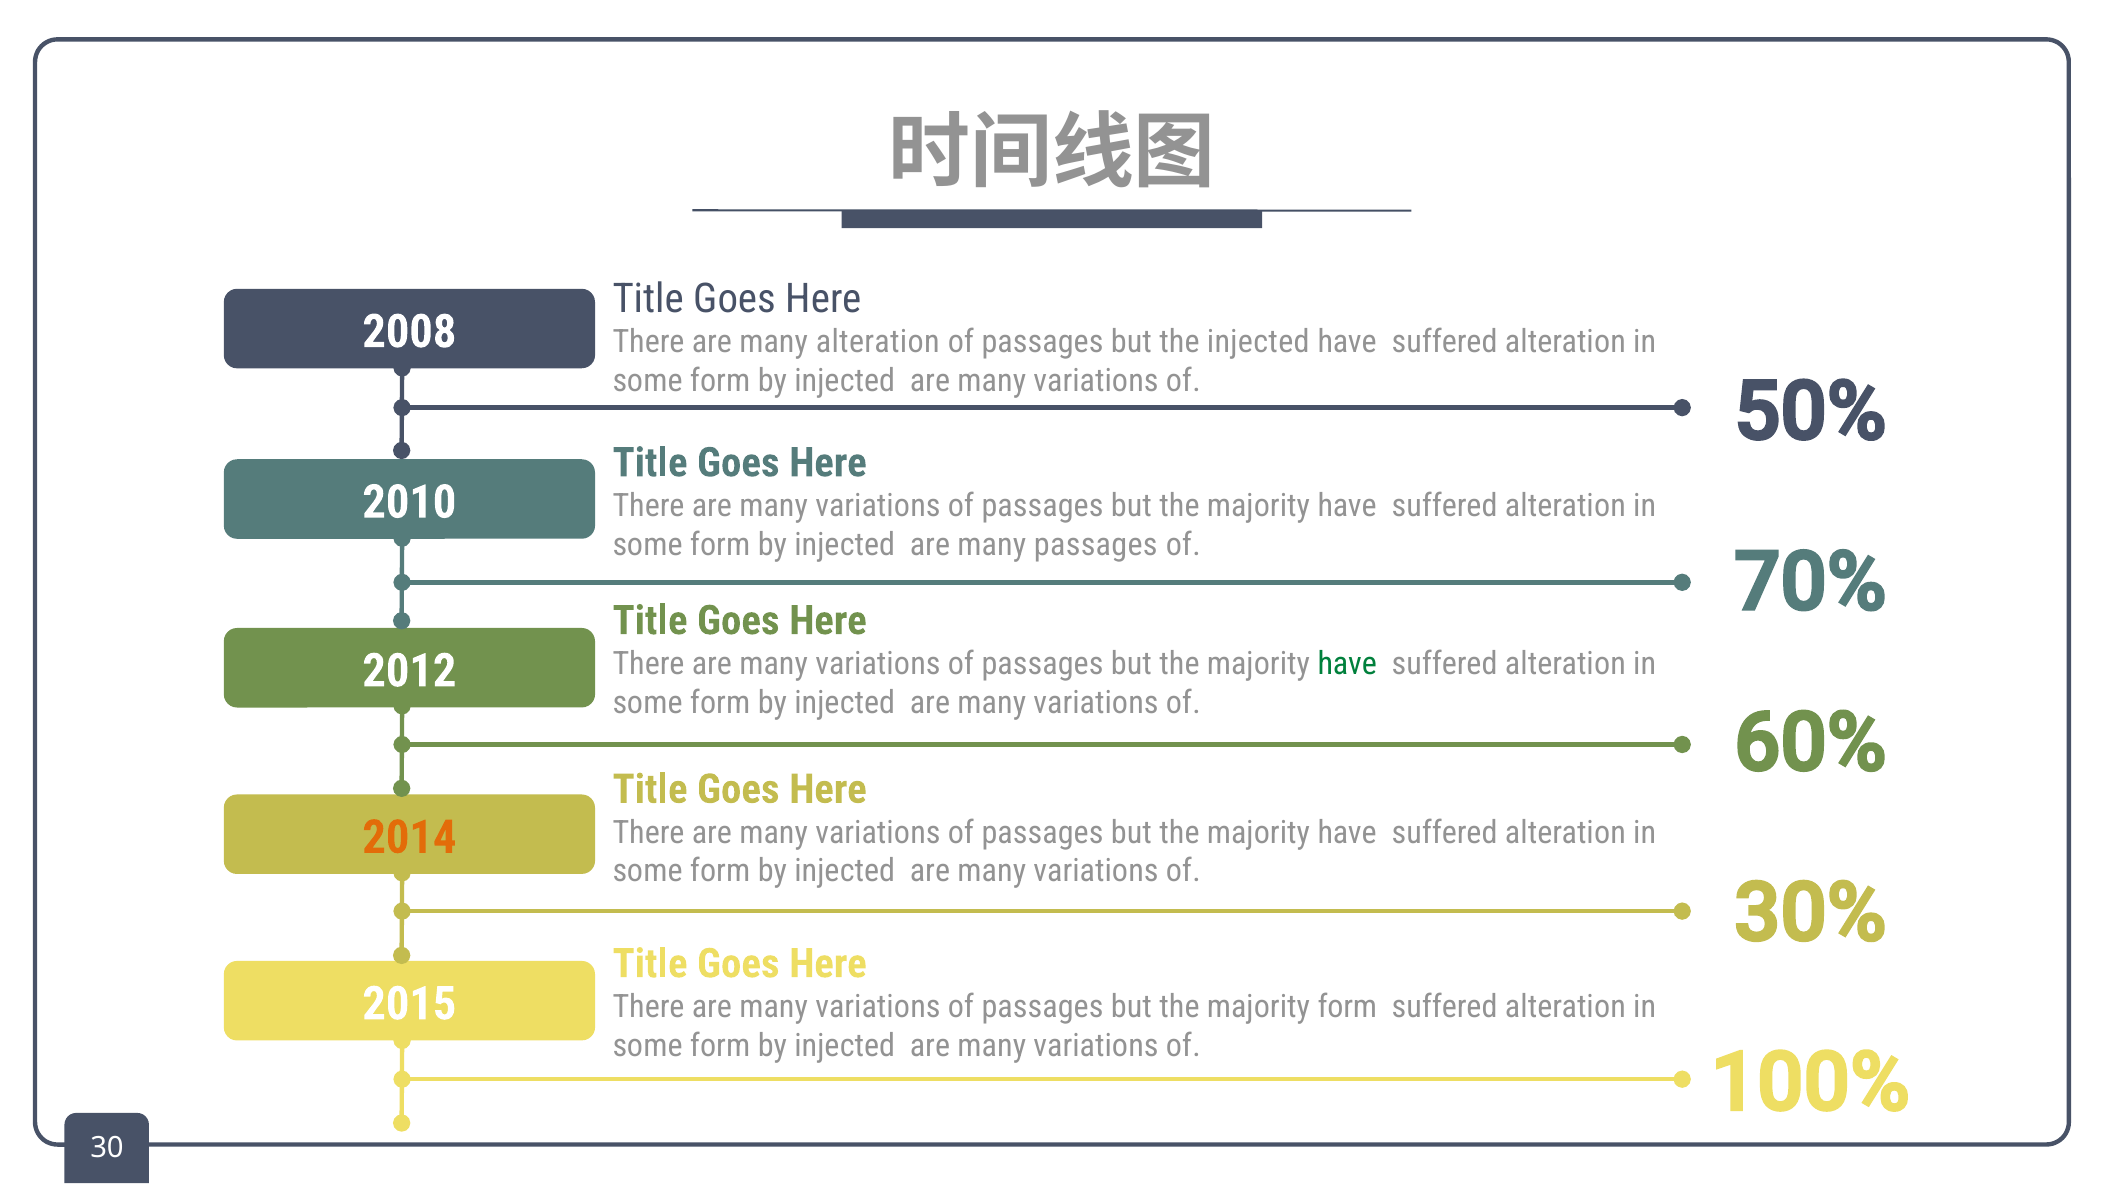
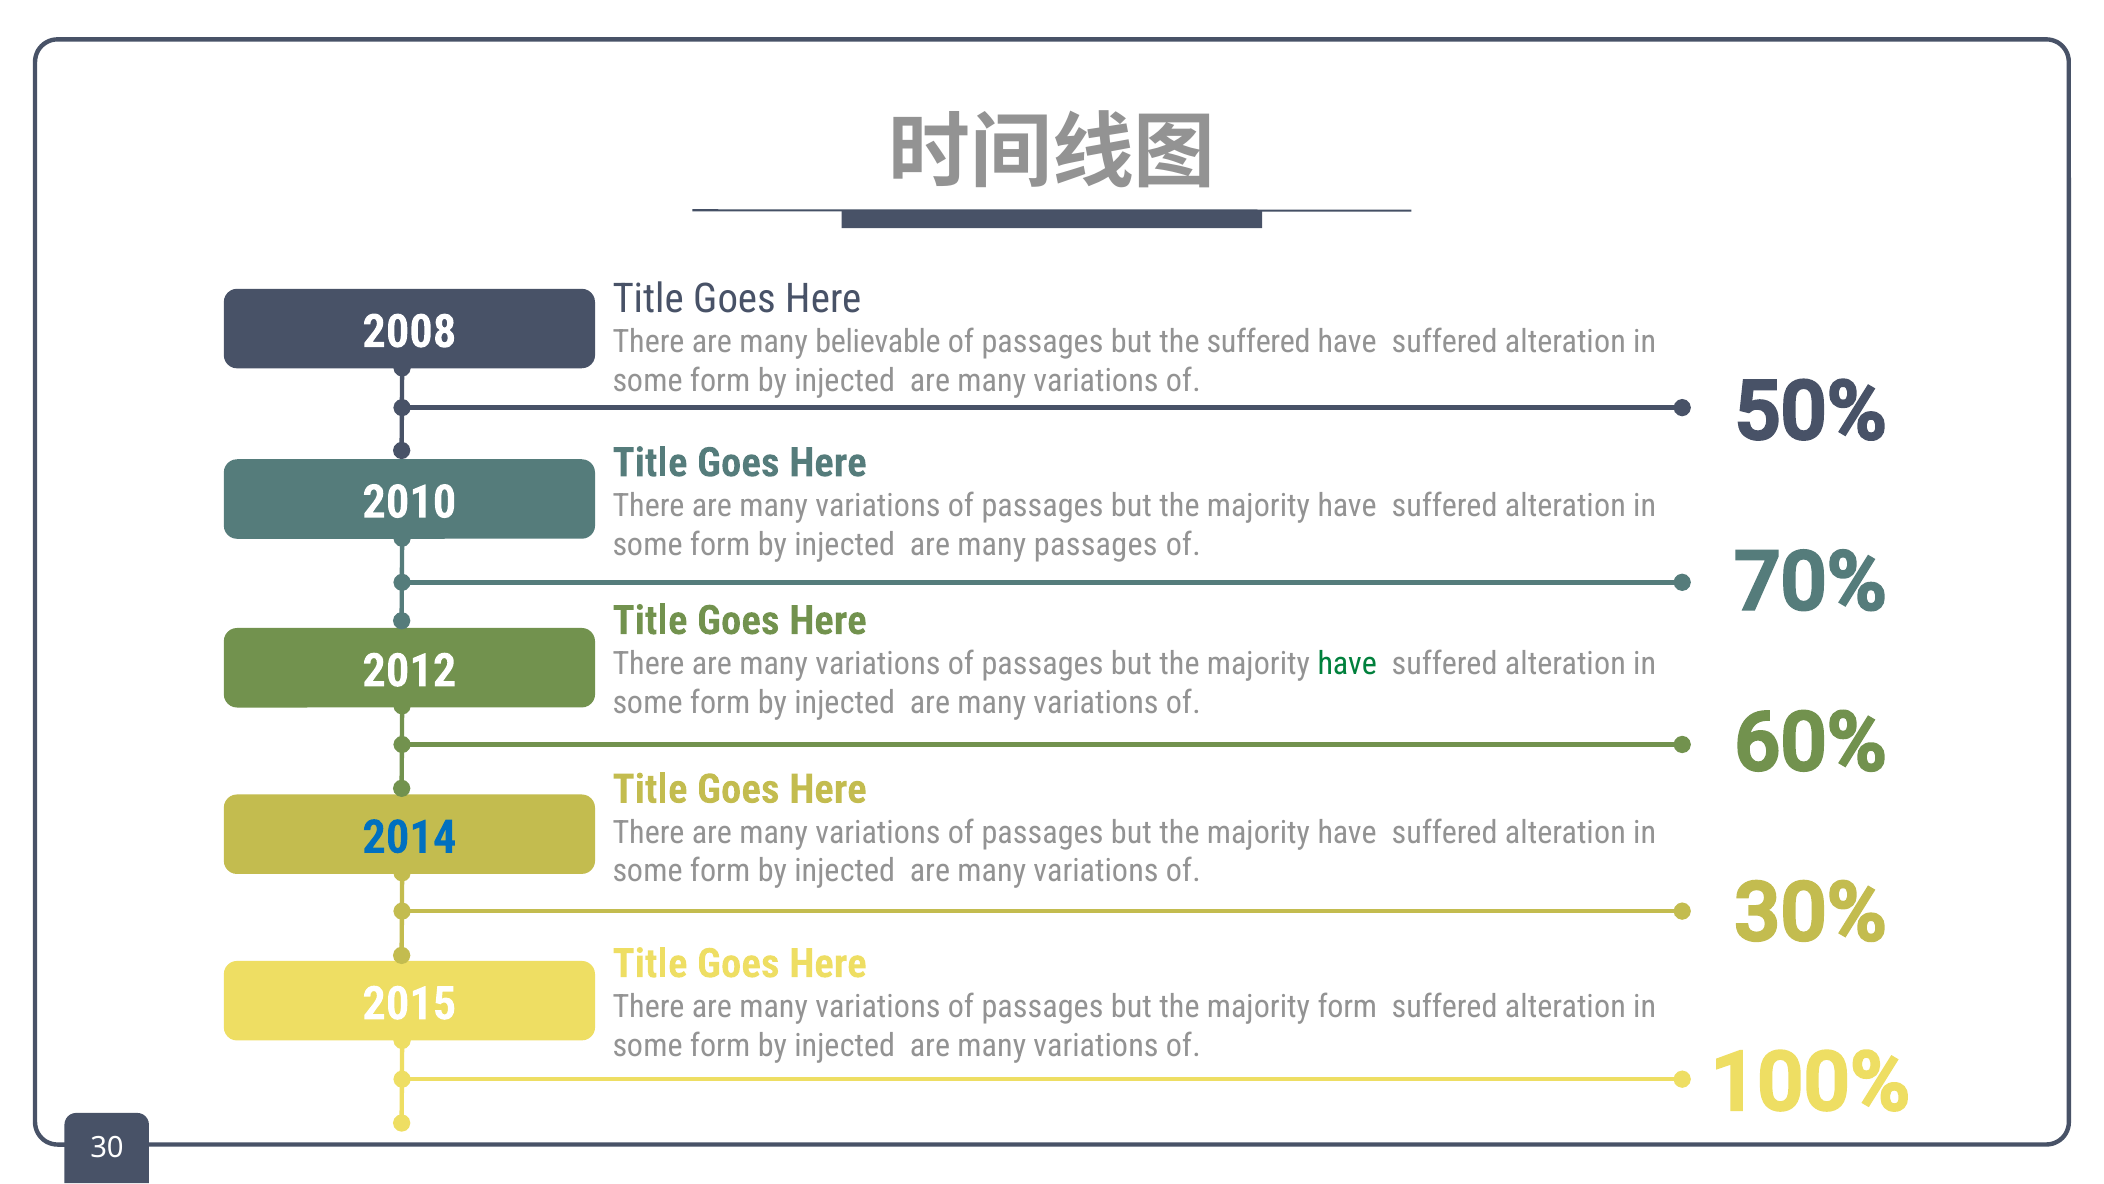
many alteration: alteration -> believable
the injected: injected -> suffered
2014 colour: orange -> blue
